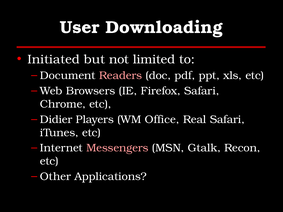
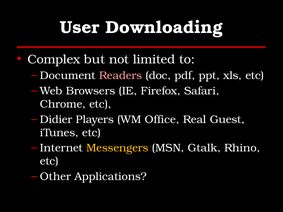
Initiated: Initiated -> Complex
Real Safari: Safari -> Guest
Messengers colour: pink -> yellow
Recon: Recon -> Rhino
